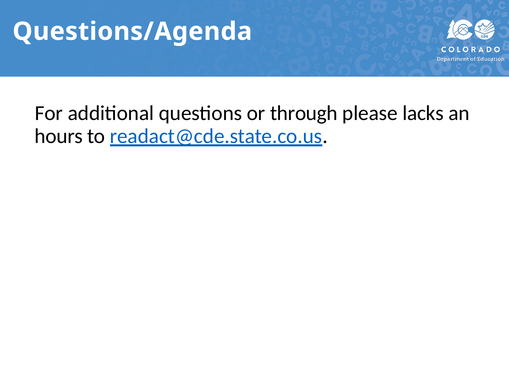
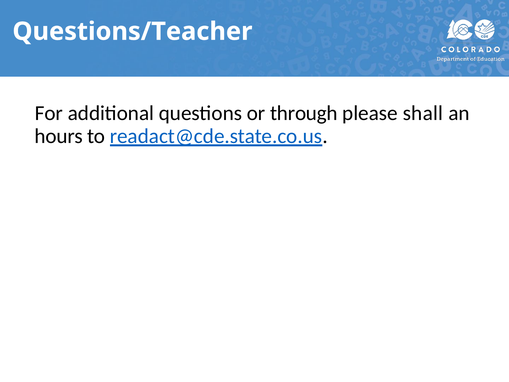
Questions/Agenda: Questions/Agenda -> Questions/Teacher
lacks: lacks -> shall
